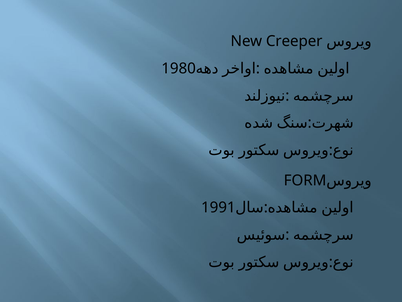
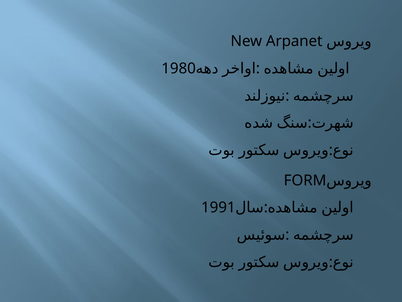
Creeper: Creeper -> Arpanet
